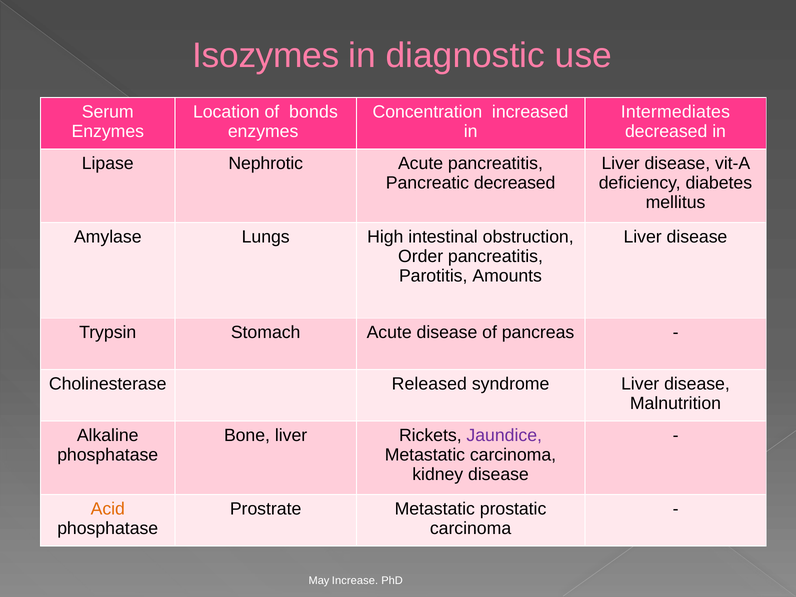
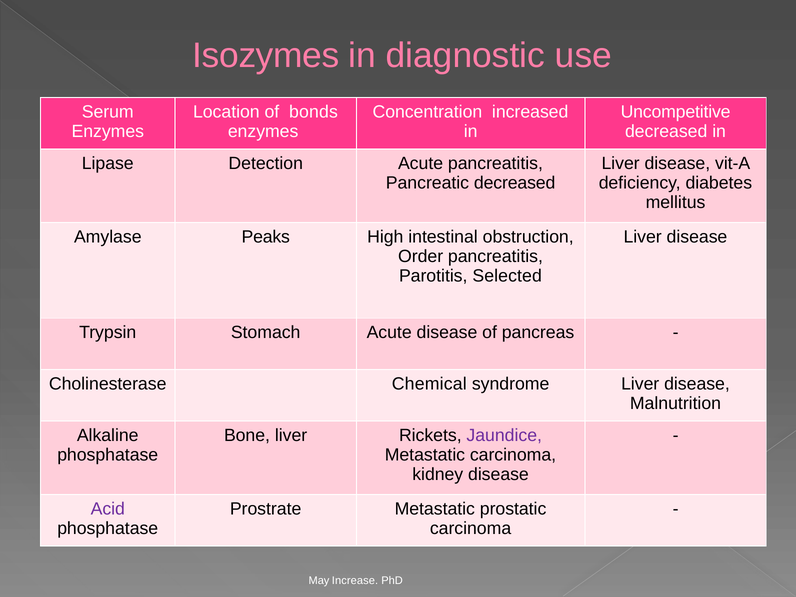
Intermediates: Intermediates -> Uncompetitive
Nephrotic: Nephrotic -> Detection
Lungs: Lungs -> Peaks
Amounts: Amounts -> Selected
Released: Released -> Chemical
Acid colour: orange -> purple
